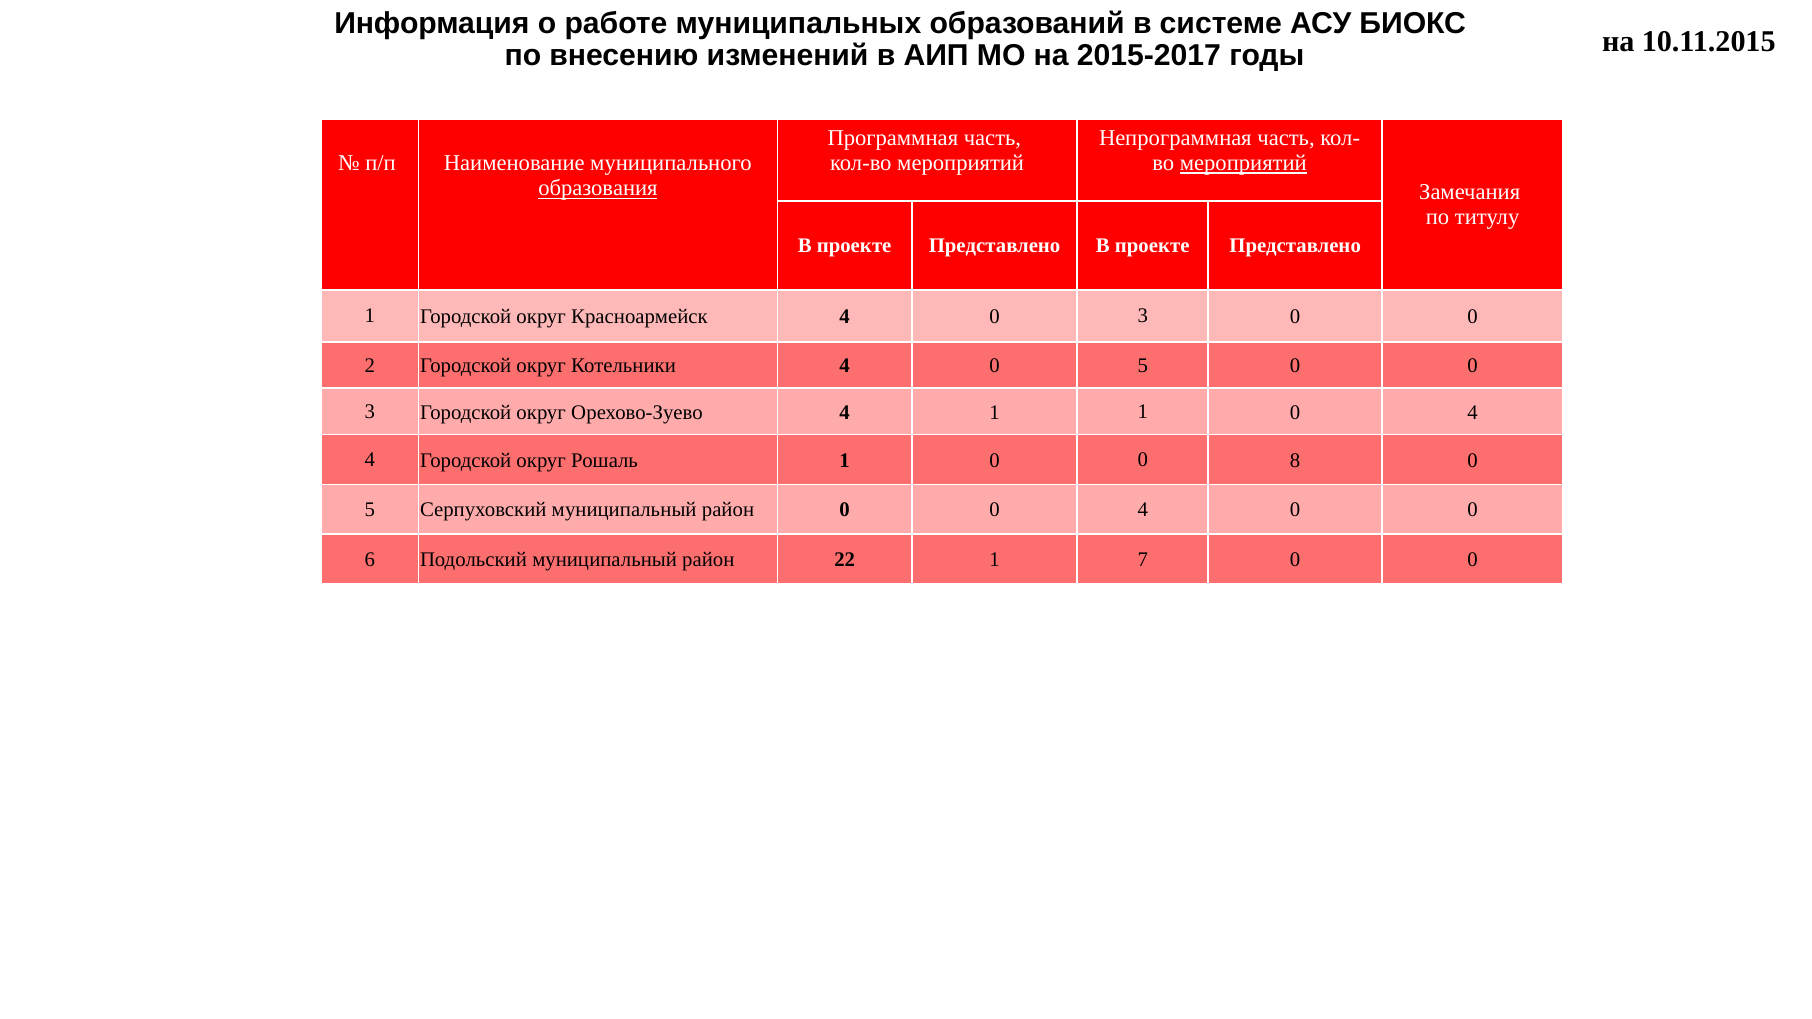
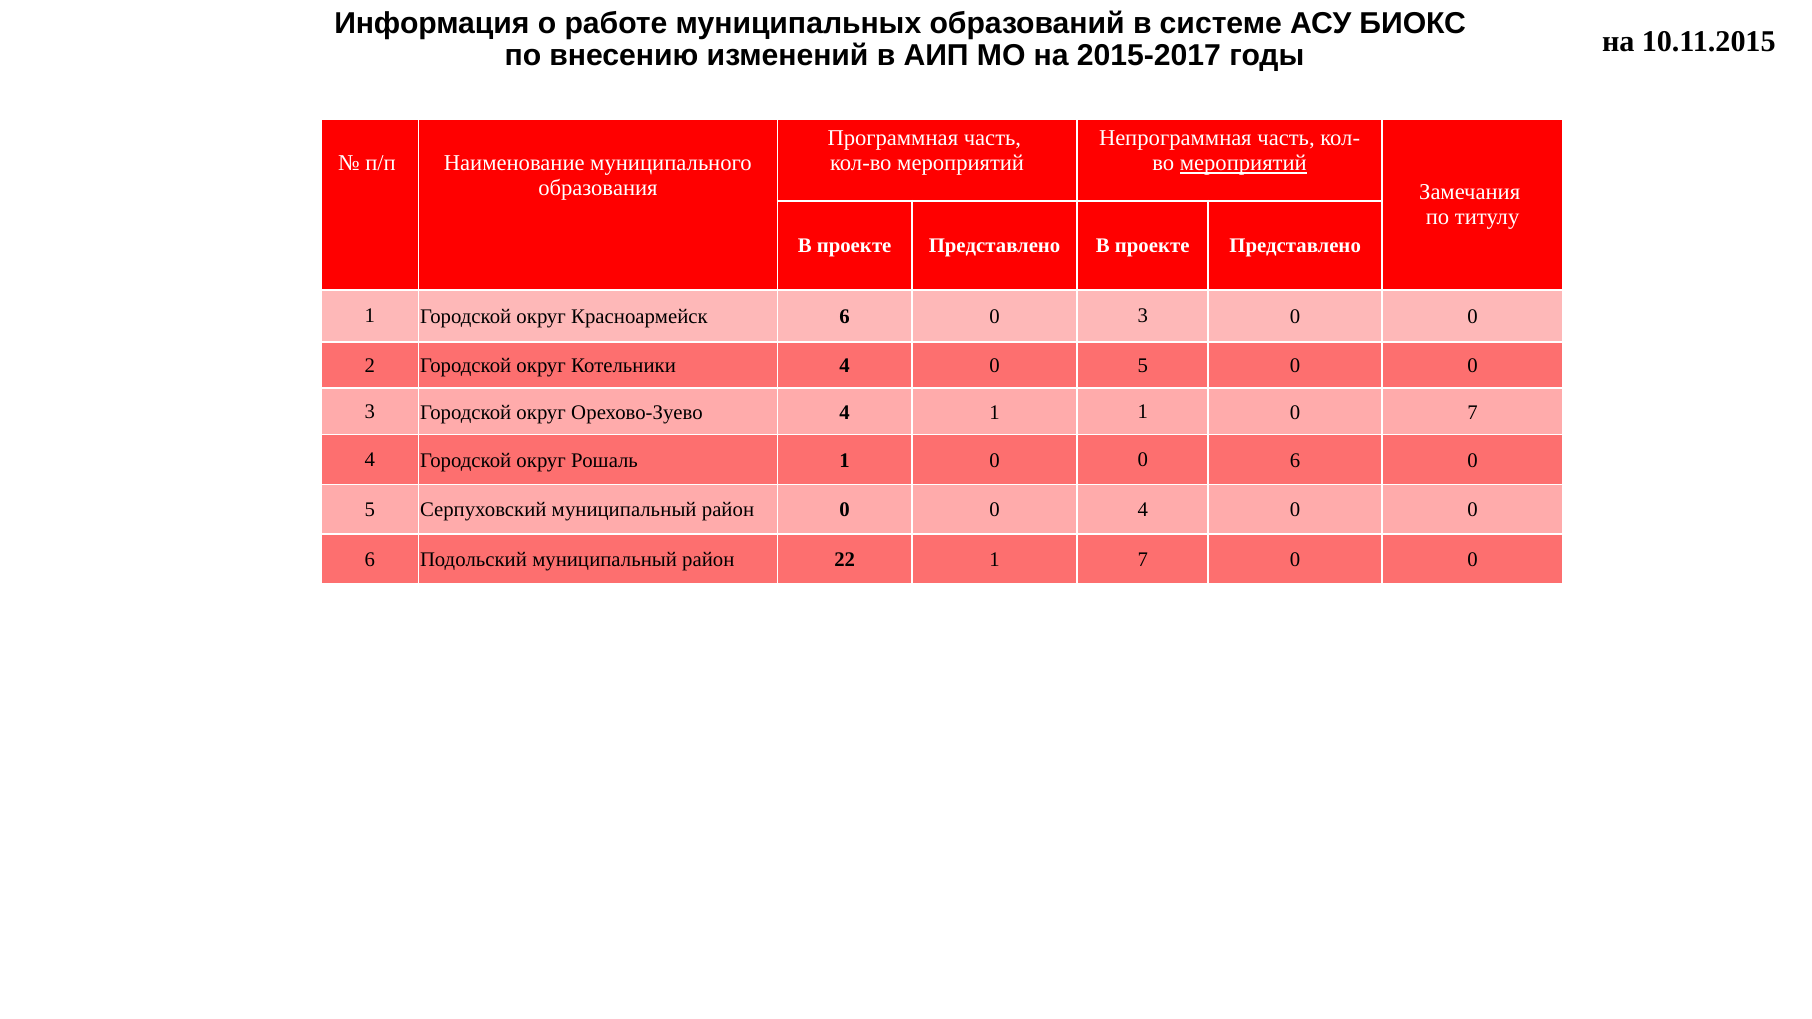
образования underline: present -> none
Красноармейск 4: 4 -> 6
1 0 4: 4 -> 7
1 0 0 8: 8 -> 6
